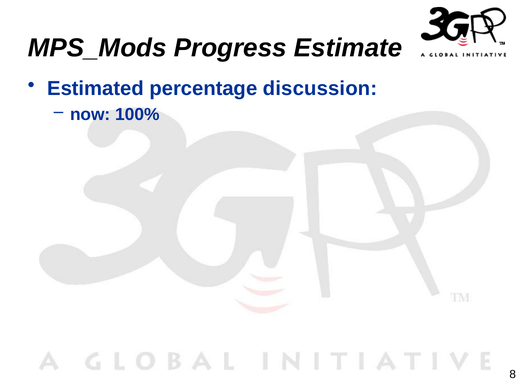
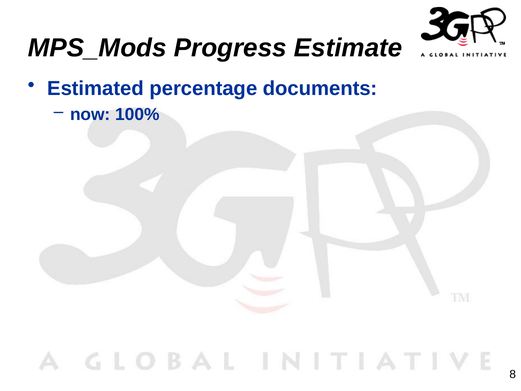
discussion: discussion -> documents
